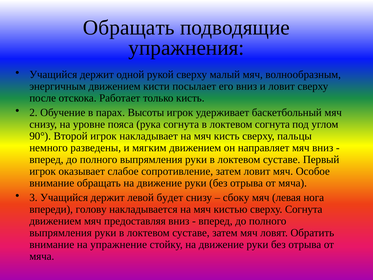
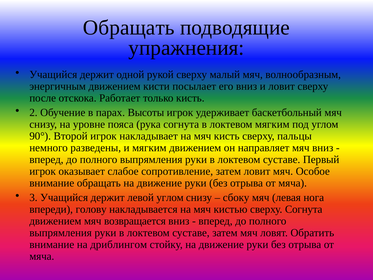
локтевом согнута: согнута -> мягким
левой будет: будет -> углом
предоставляя: предоставляя -> возвращается
упражнение: упражнение -> дриблингом
